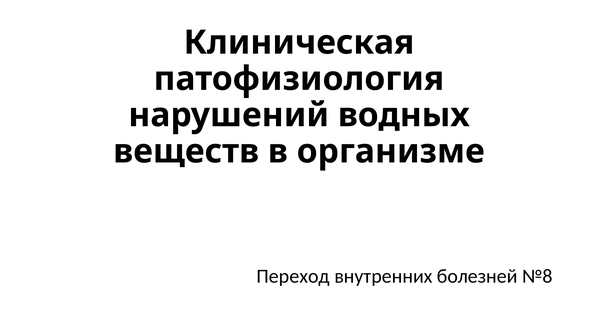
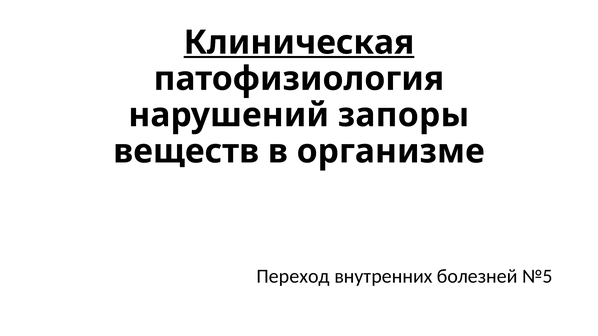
Клиническая underline: none -> present
водных: водных -> запоры
№8: №8 -> №5
